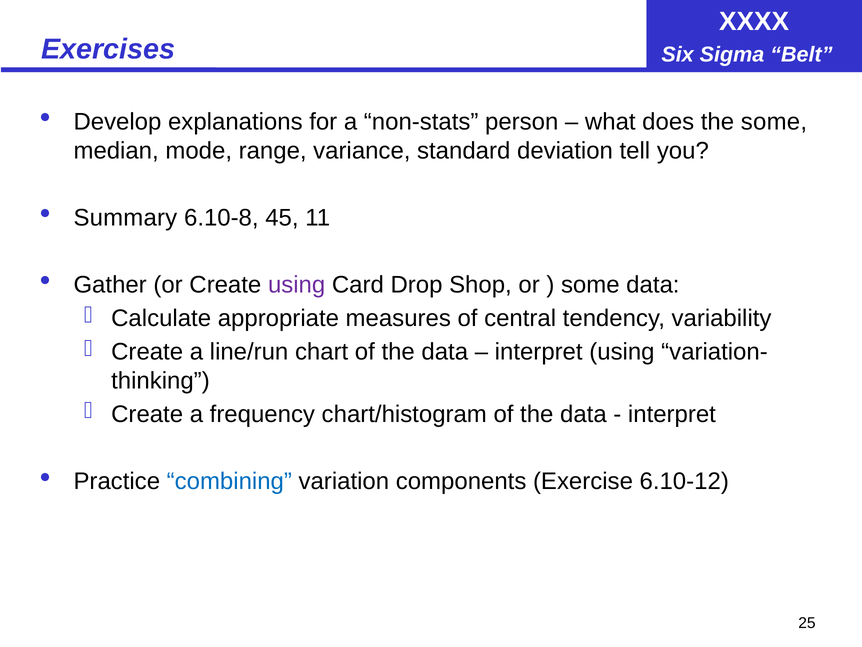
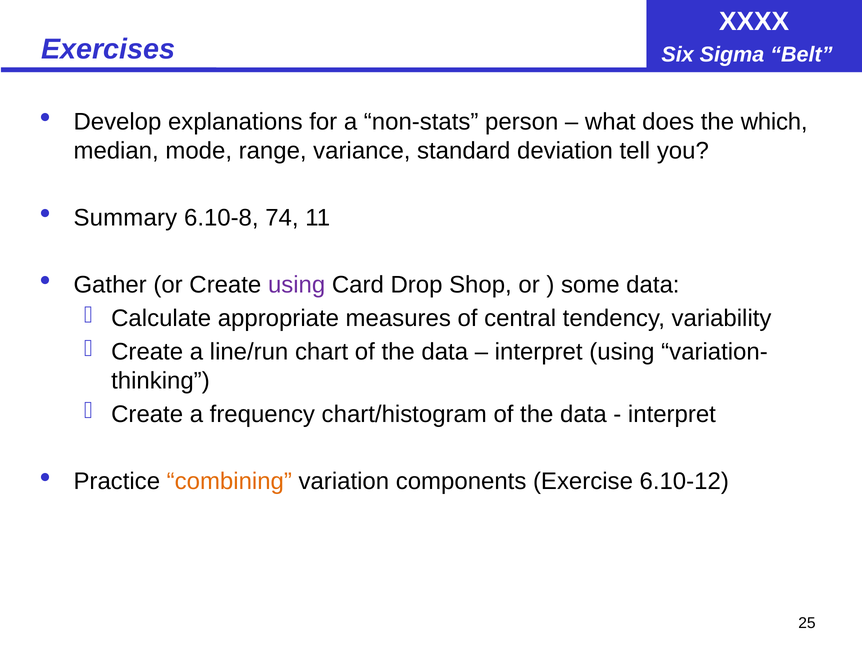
the some: some -> which
45: 45 -> 74
combining colour: blue -> orange
